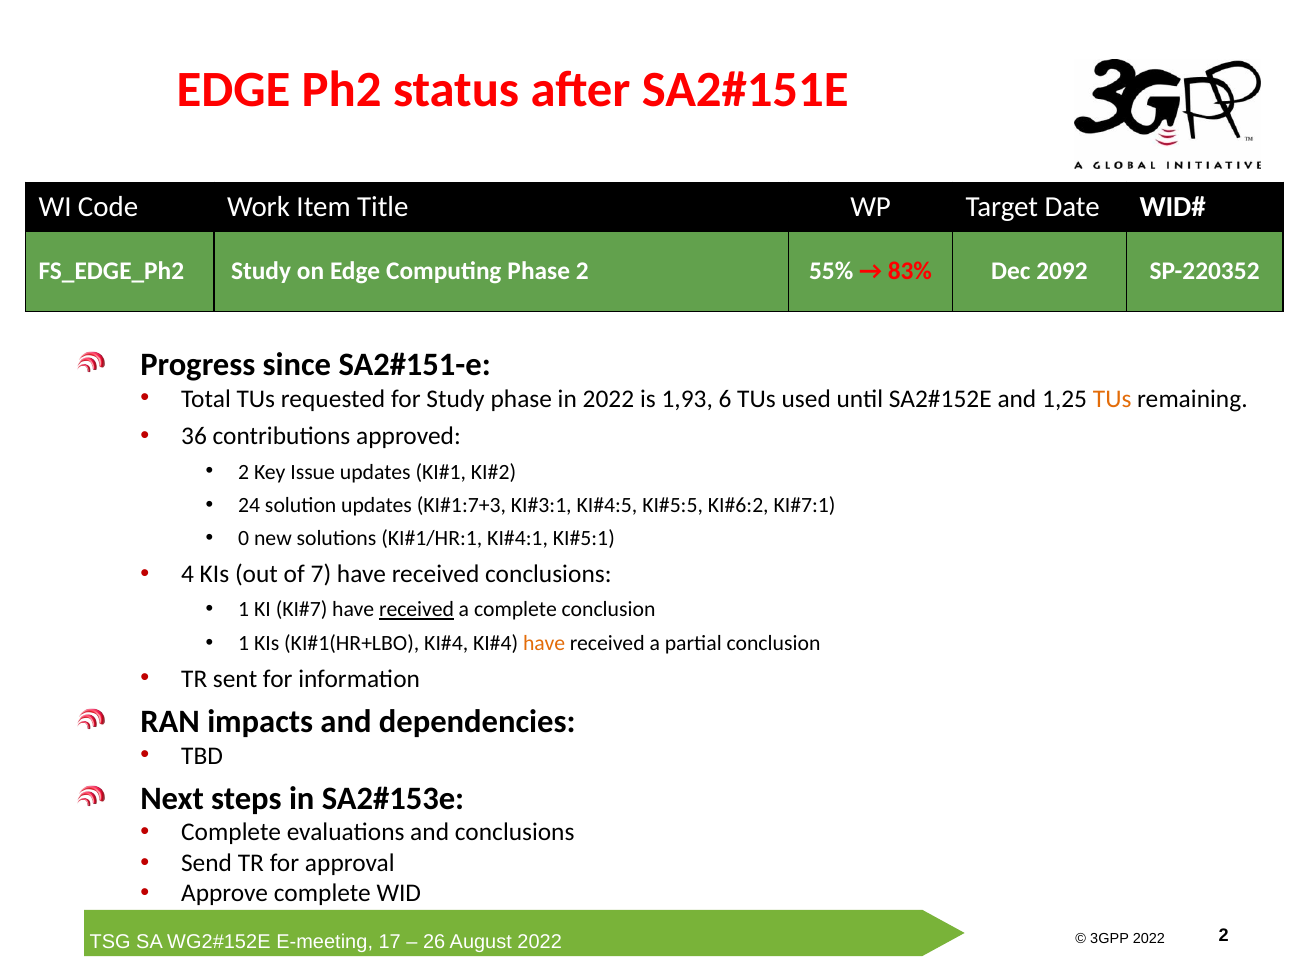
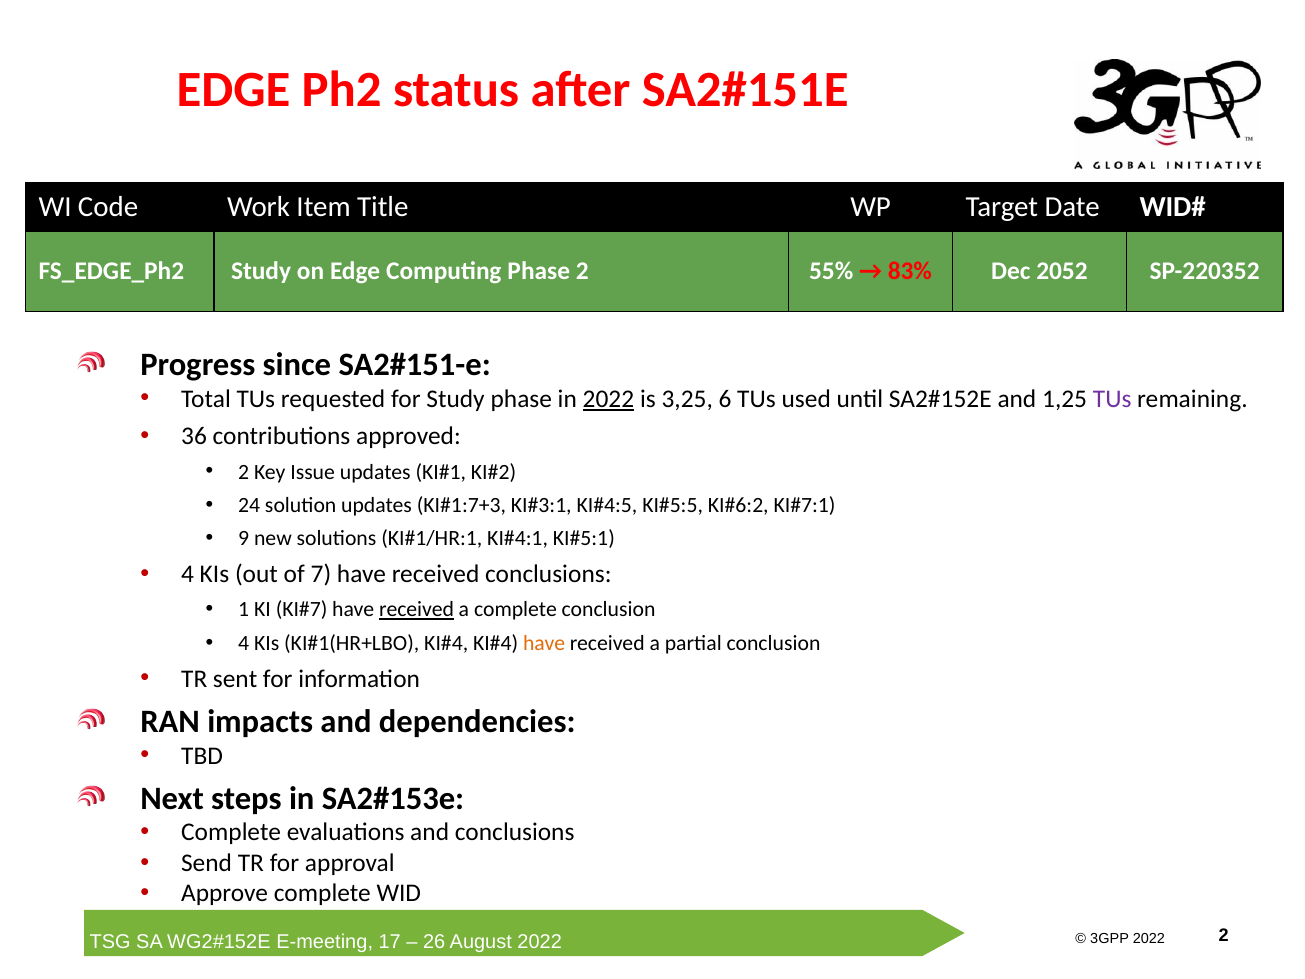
2092: 2092 -> 2052
2022 at (608, 399) underline: none -> present
1,93: 1,93 -> 3,25
TUs at (1112, 399) colour: orange -> purple
0: 0 -> 9
1 at (244, 643): 1 -> 4
